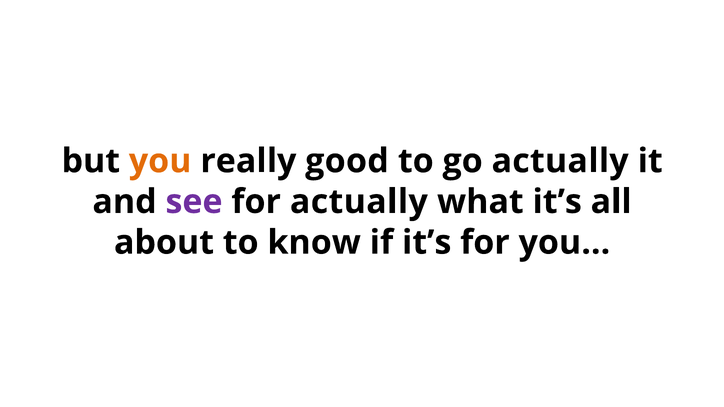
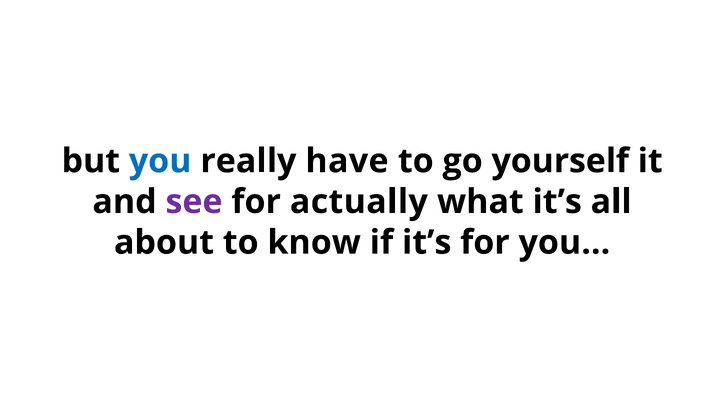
you colour: orange -> blue
good: good -> have
go actually: actually -> yourself
